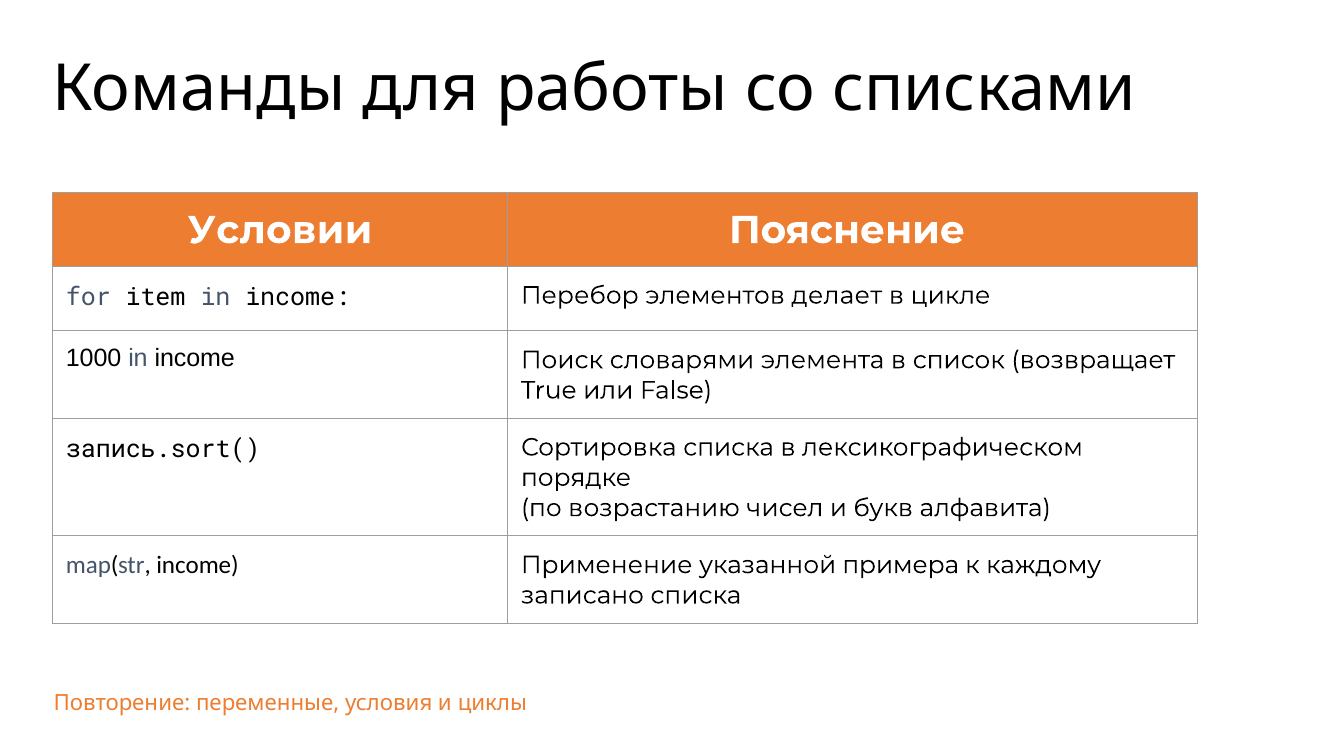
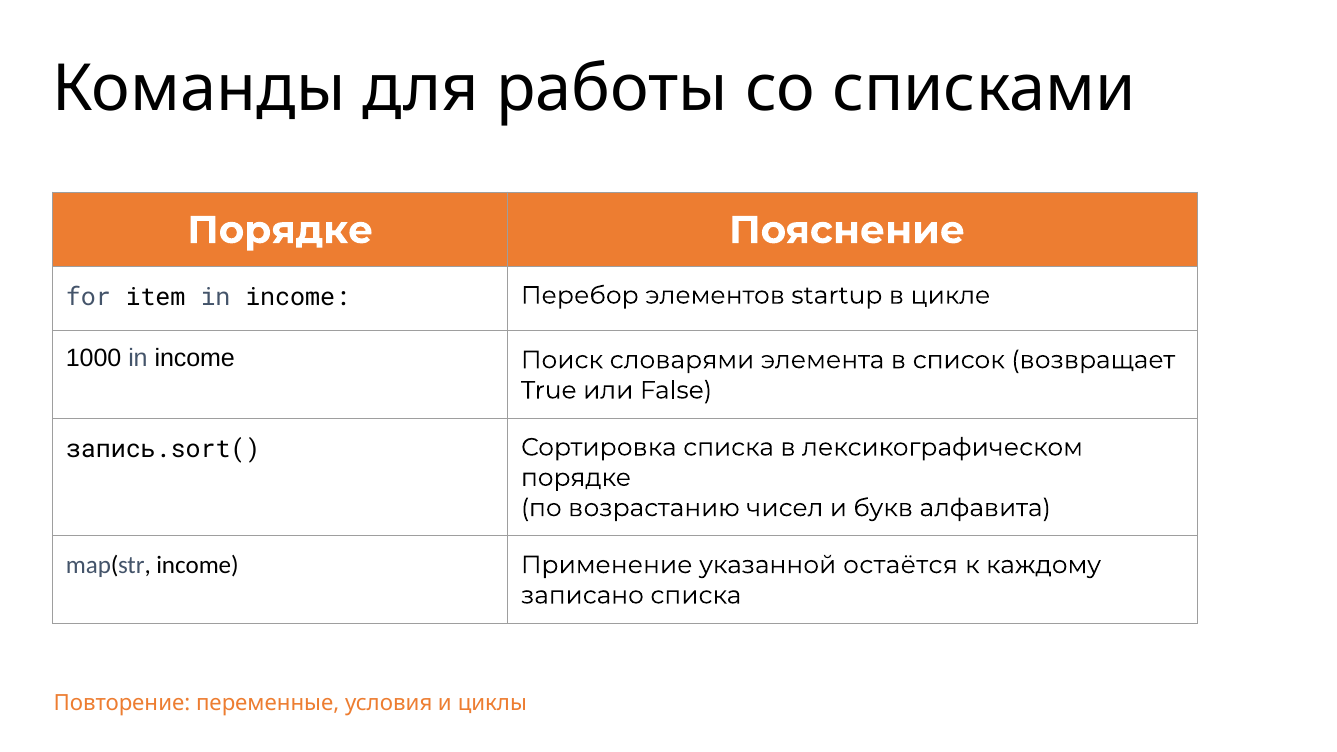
Условии at (280, 230): Условии -> Порядке
делает: делает -> startup
примера: примера -> остаётся
